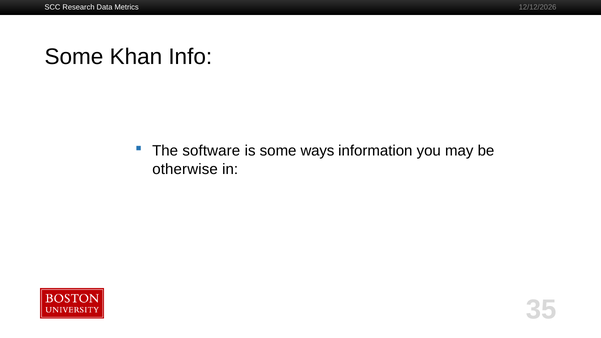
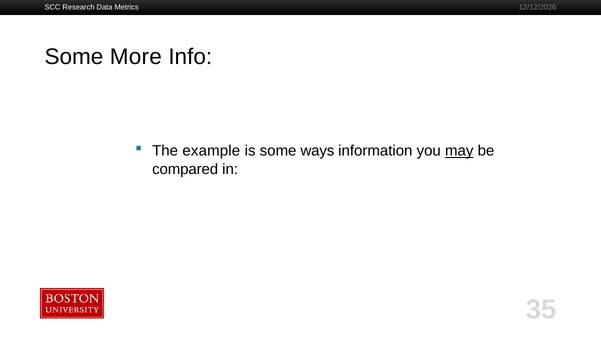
Khan: Khan -> More
software: software -> example
may underline: none -> present
otherwise: otherwise -> compared
